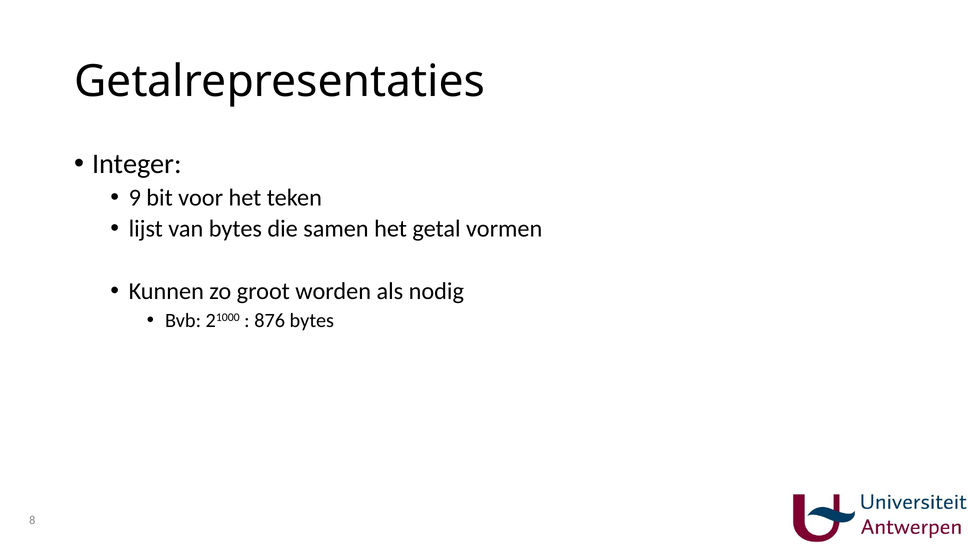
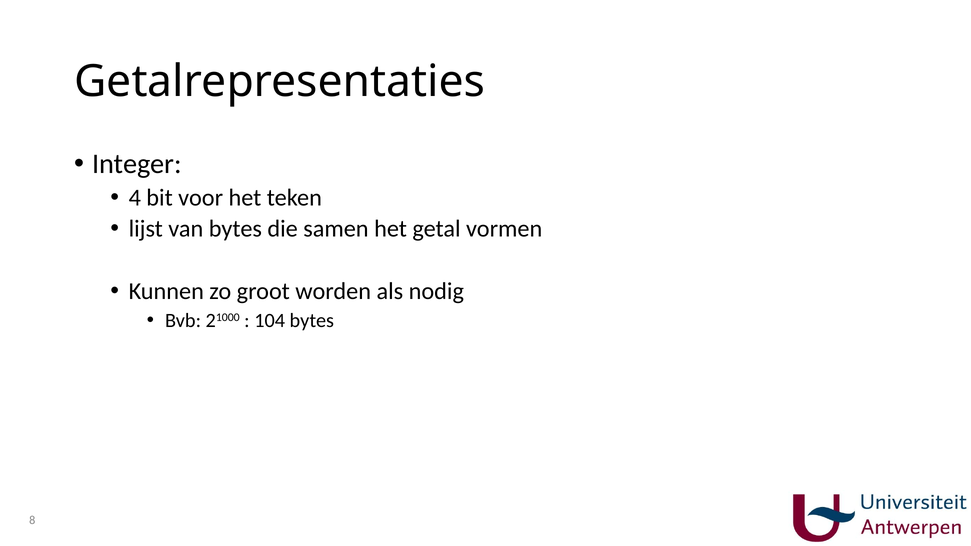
9: 9 -> 4
876: 876 -> 104
